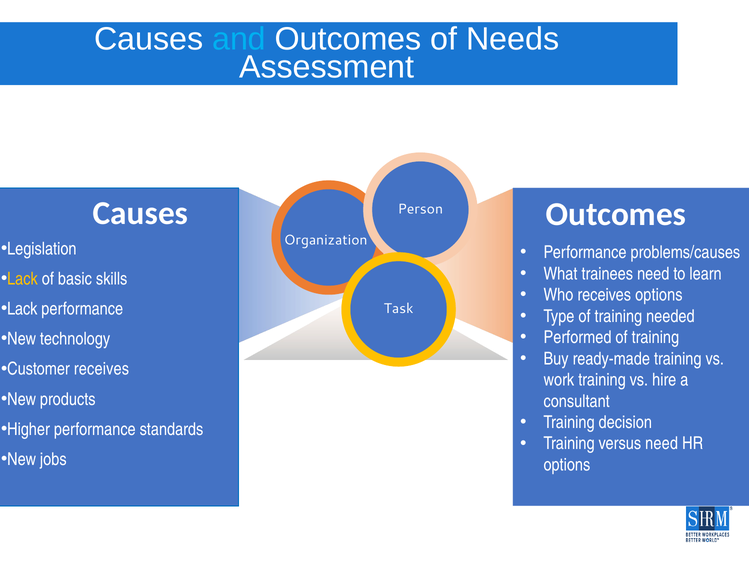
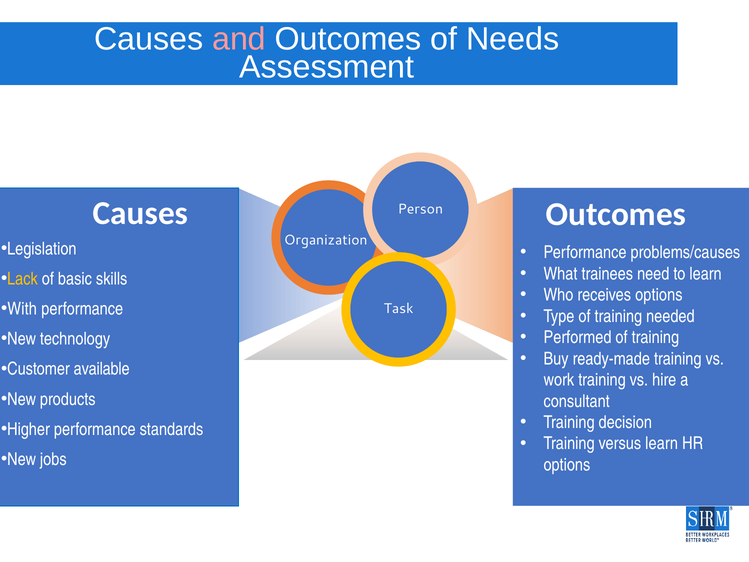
and colour: light blue -> pink
Lack at (22, 309): Lack -> With
Customer receives: receives -> available
versus need: need -> learn
